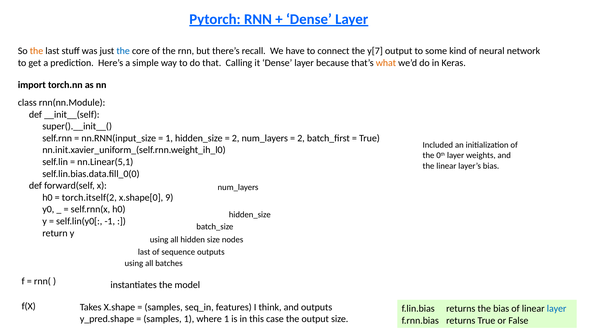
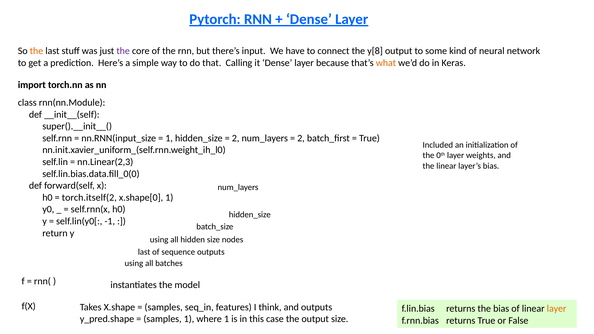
the at (123, 51) colour: blue -> purple
recall: recall -> input
y[7: y[7 -> y[8
nn.Linear(5,1: nn.Linear(5,1 -> nn.Linear(2,3
x.shape[0 9: 9 -> 1
layer at (557, 309) colour: blue -> orange
